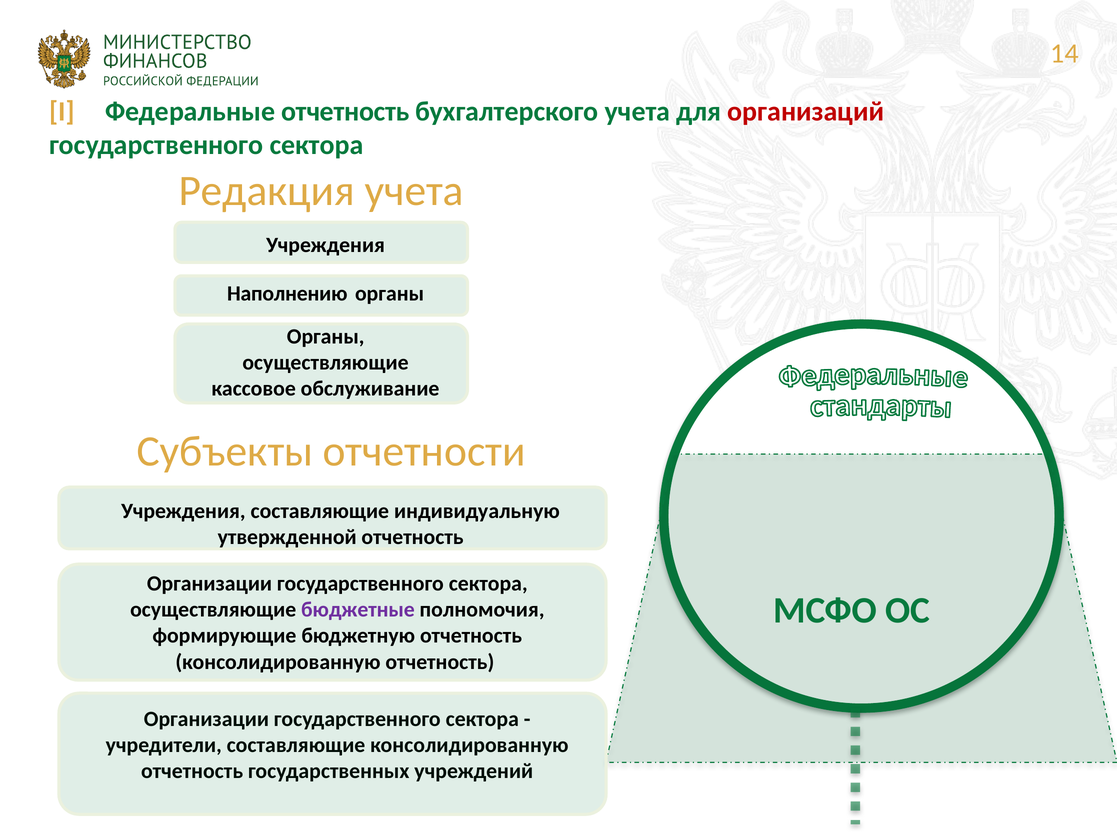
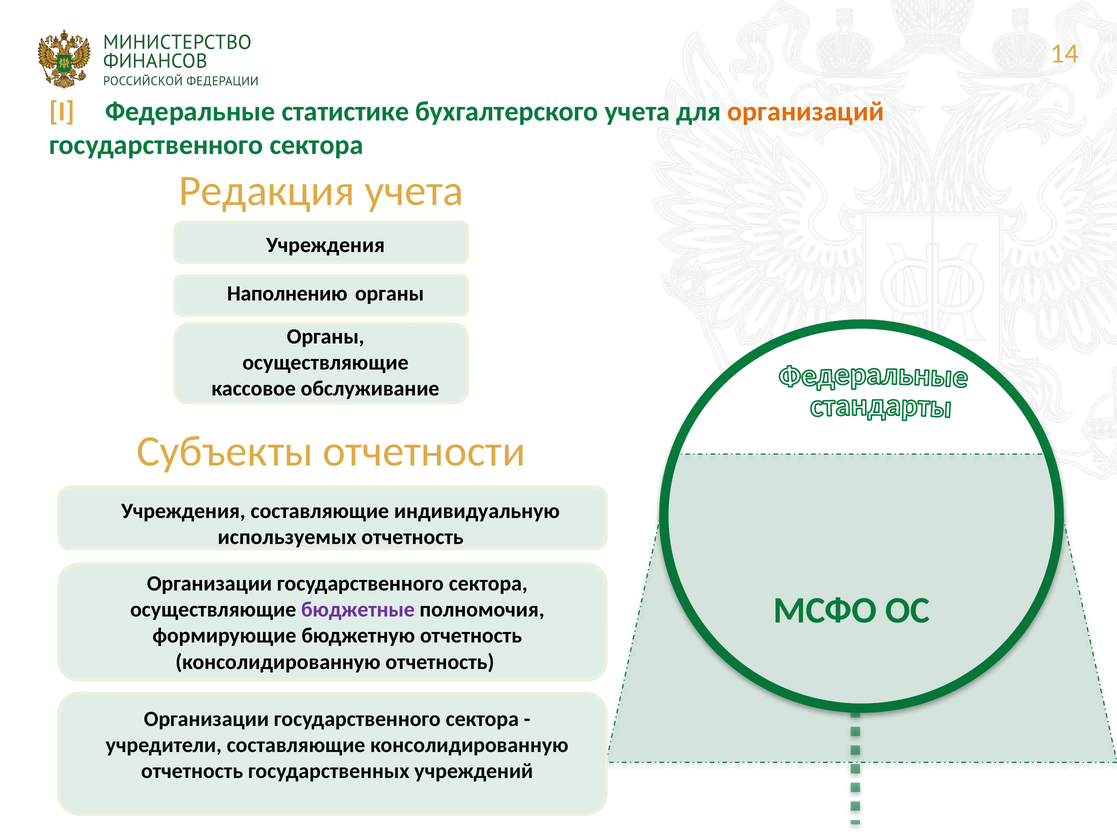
Федеральные отчетность: отчетность -> статистике
организаций colour: red -> orange
утвержденной: утвержденной -> используемых
